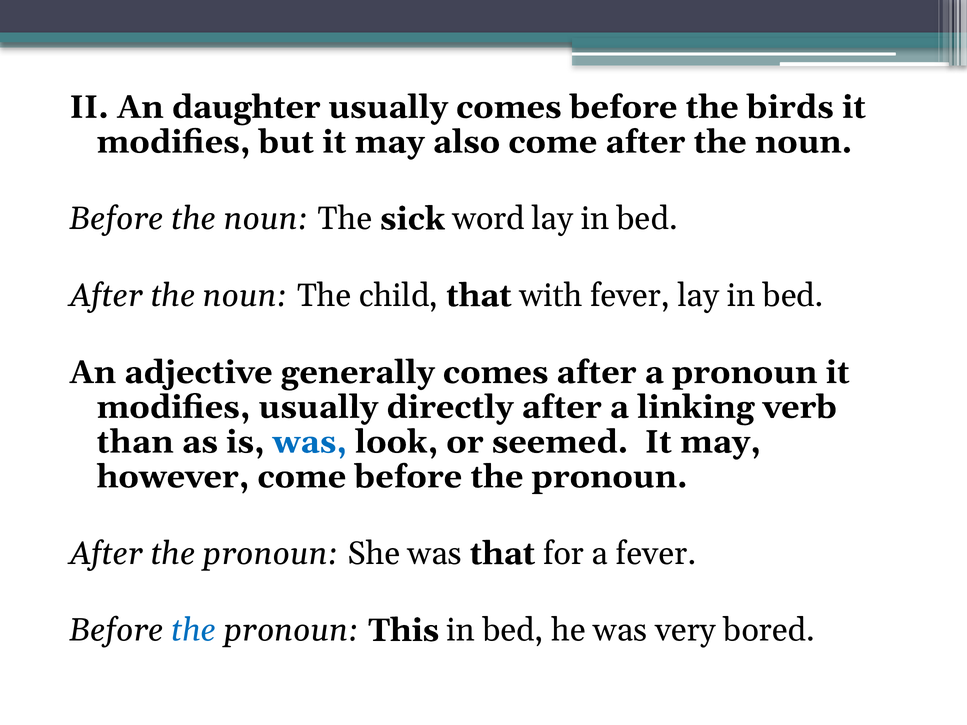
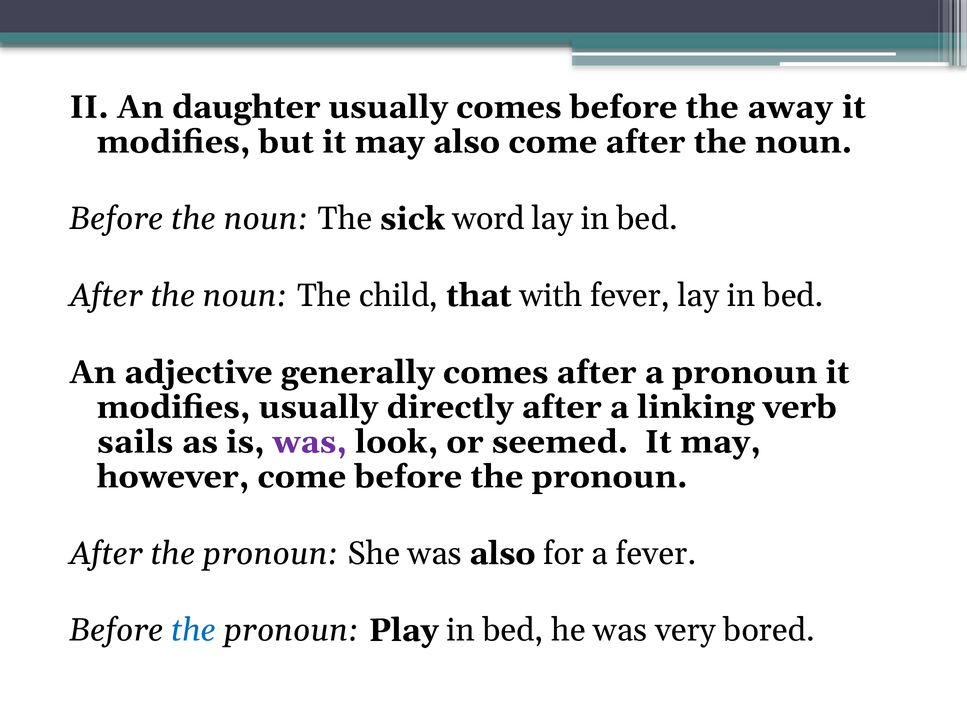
birds: birds -> away
than: than -> sails
was at (310, 442) colour: blue -> purple
was that: that -> also
This: This -> Play
